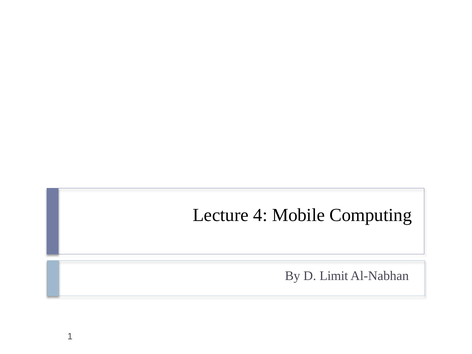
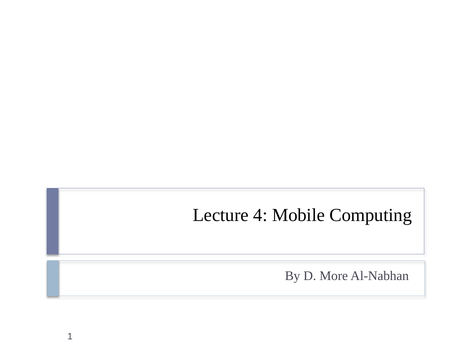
Limit: Limit -> More
